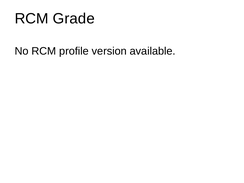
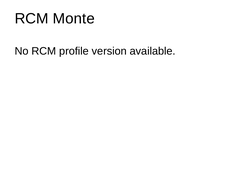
Grade: Grade -> Monte
